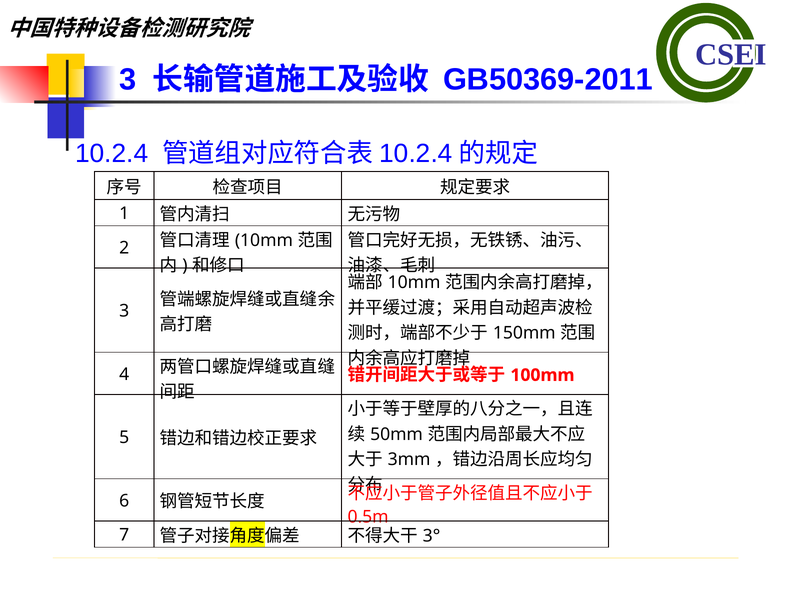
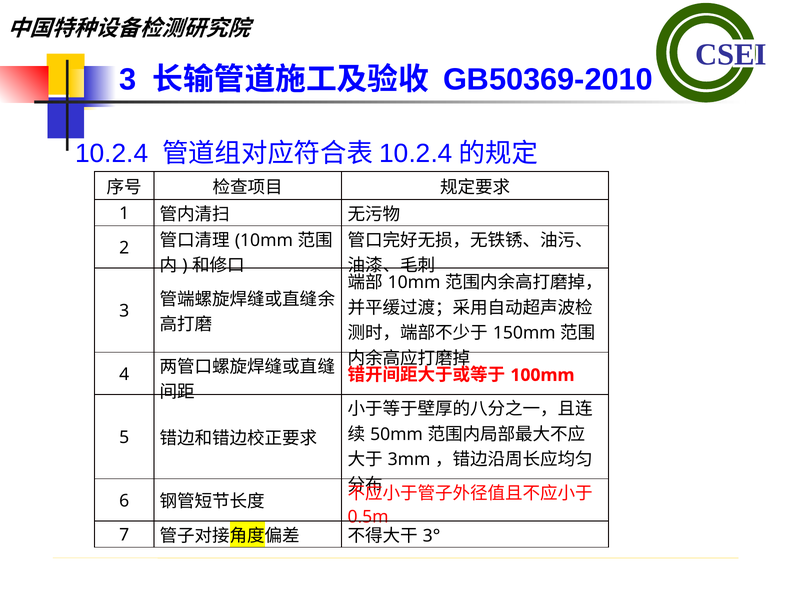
GB50369-2011: GB50369-2011 -> GB50369-2010
